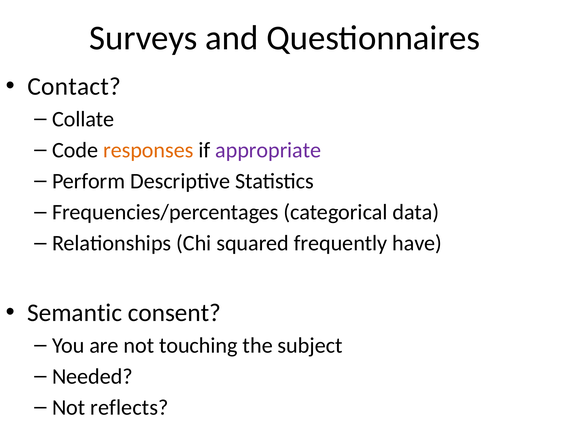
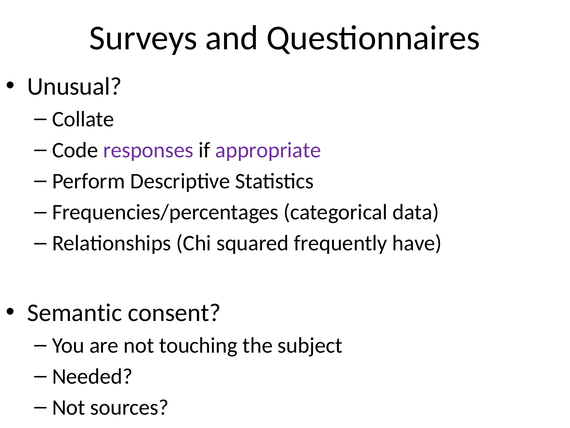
Contact: Contact -> Unusual
responses colour: orange -> purple
reflects: reflects -> sources
